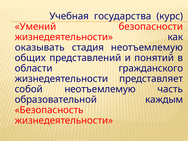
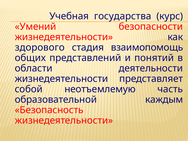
оказывать: оказывать -> здорового
стадия неотъемлемую: неотъемлемую -> взаимопомощь
гражданского: гражданского -> деятельности
